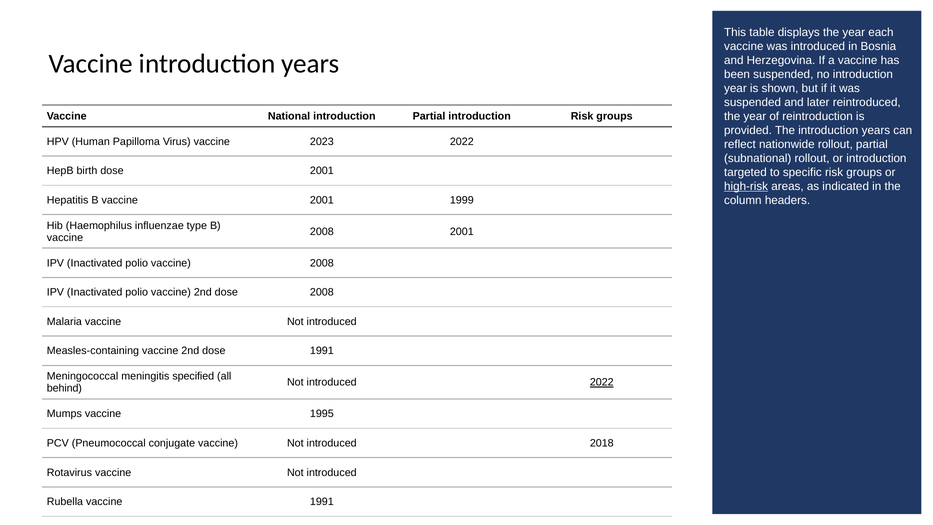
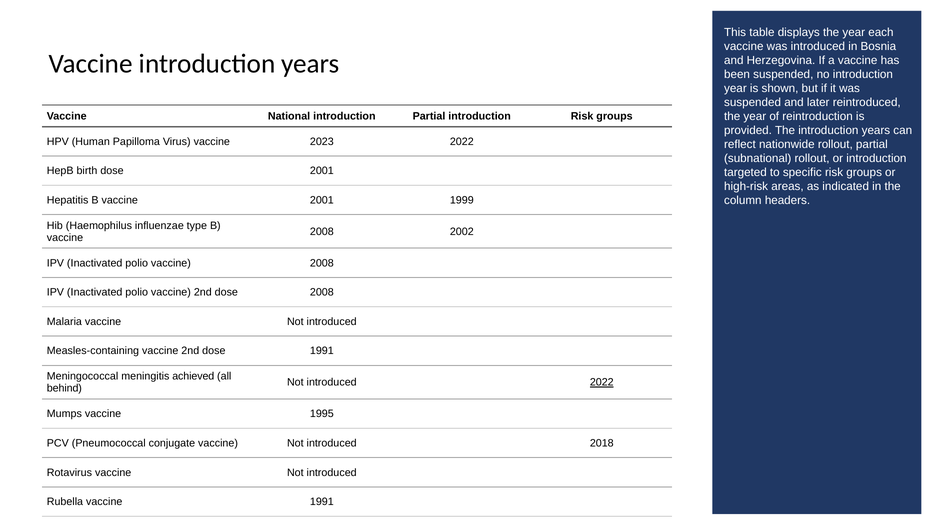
high-risk underline: present -> none
2008 2001: 2001 -> 2002
specified: specified -> achieved
